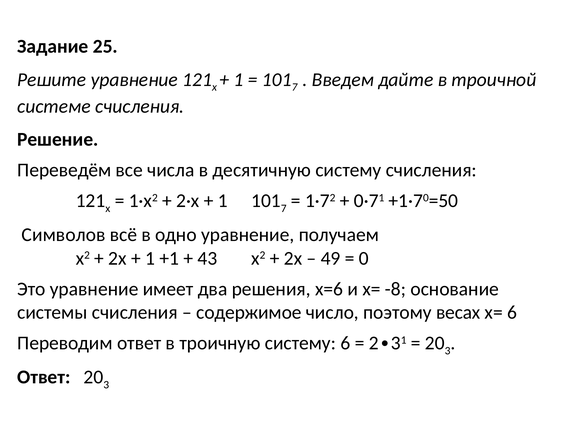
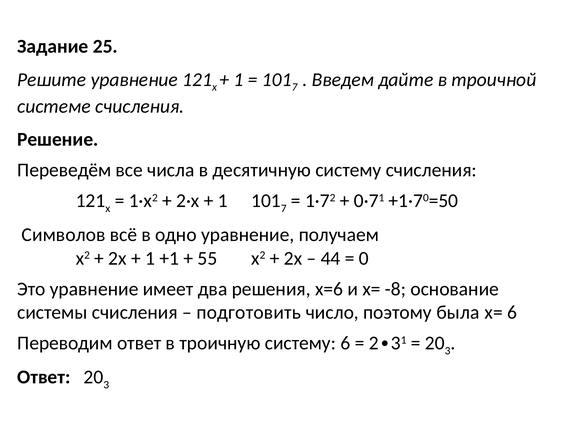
43: 43 -> 55
49: 49 -> 44
содержимое: содержимое -> подготовить
весах: весах -> была
